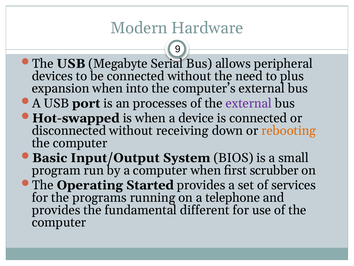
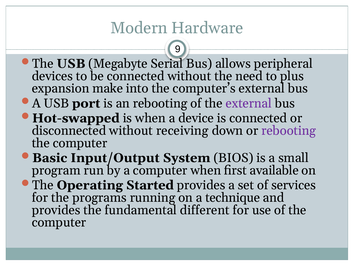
expansion when: when -> make
an processes: processes -> rebooting
rebooting at (289, 130) colour: orange -> purple
scrubber: scrubber -> available
telephone: telephone -> technique
